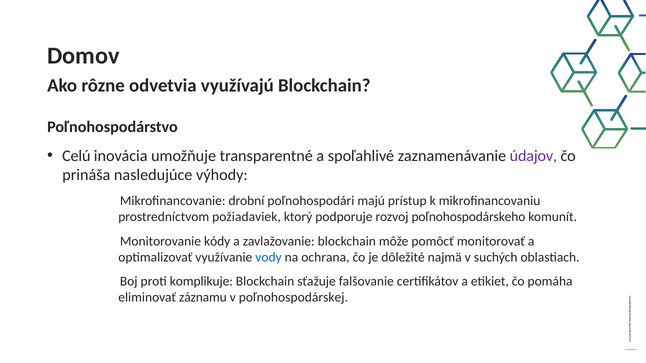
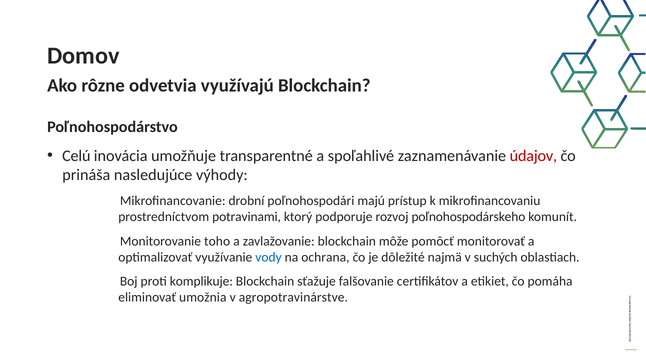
údajov colour: purple -> red
požiadaviek: požiadaviek -> potravinami
kódy: kódy -> toho
záznamu: záznamu -> umožnia
poľnohospodárskej: poľnohospodárskej -> agropotravinárstve
